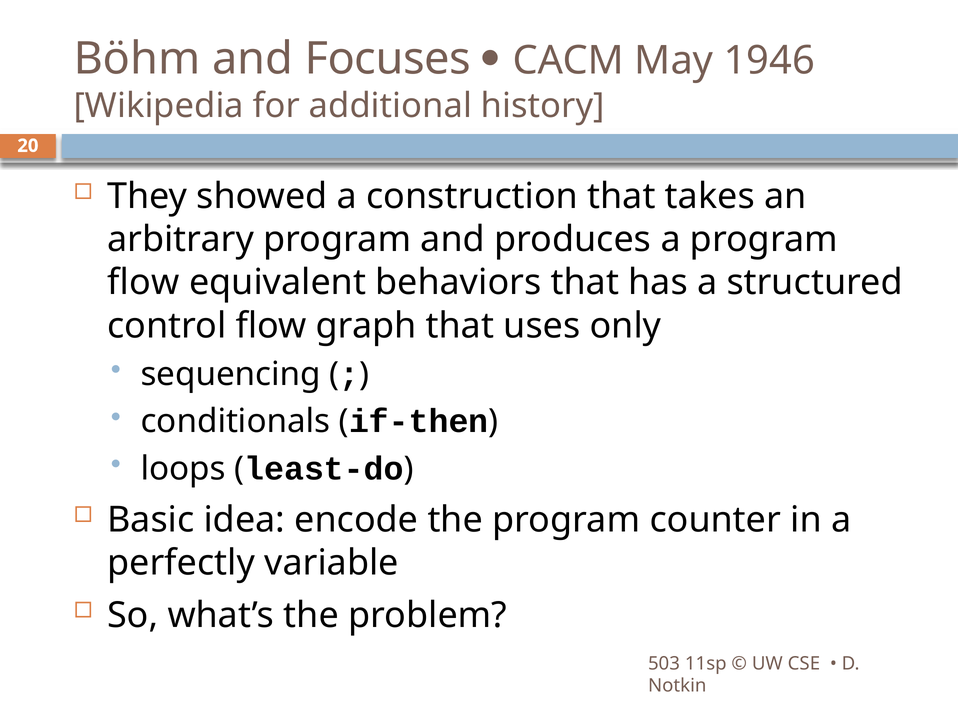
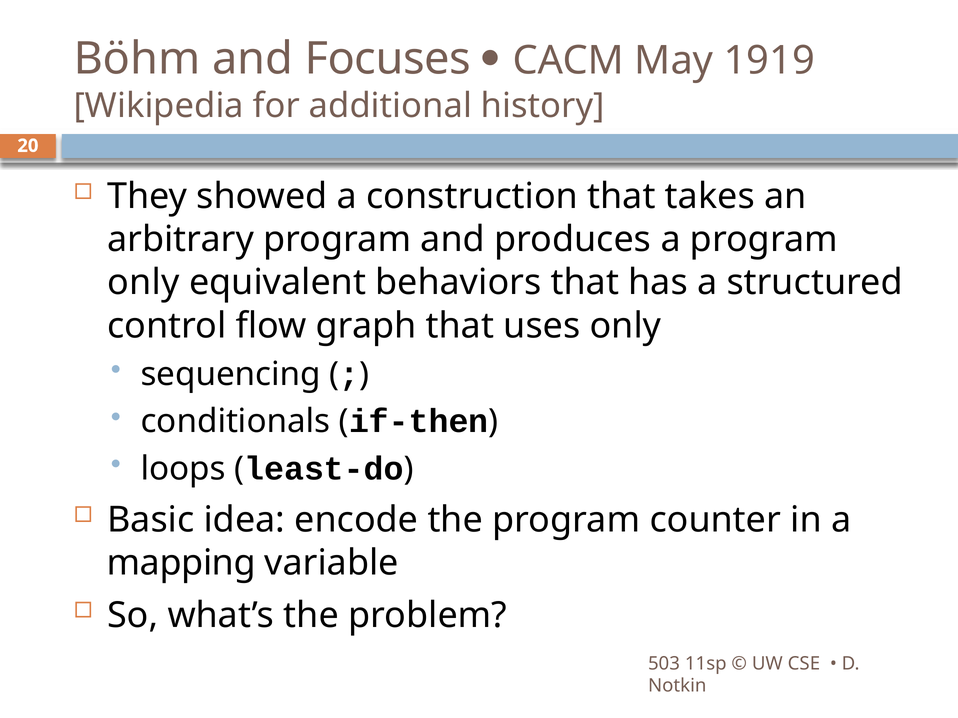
1946: 1946 -> 1919
flow at (143, 283): flow -> only
perfectly: perfectly -> mapping
